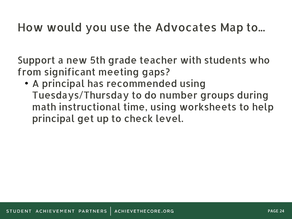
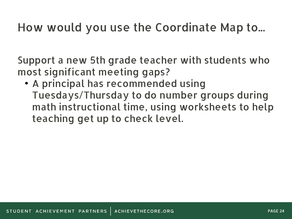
Advocates: Advocates -> Coordinate
from: from -> most
principal at (53, 119): principal -> teaching
